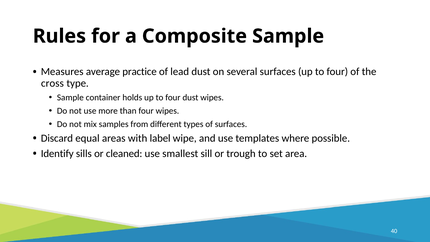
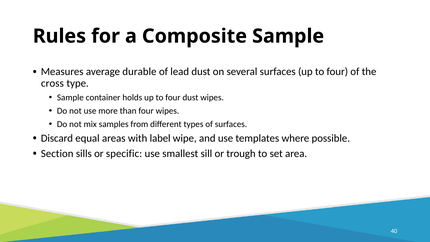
practice: practice -> durable
Identify: Identify -> Section
cleaned: cleaned -> specific
